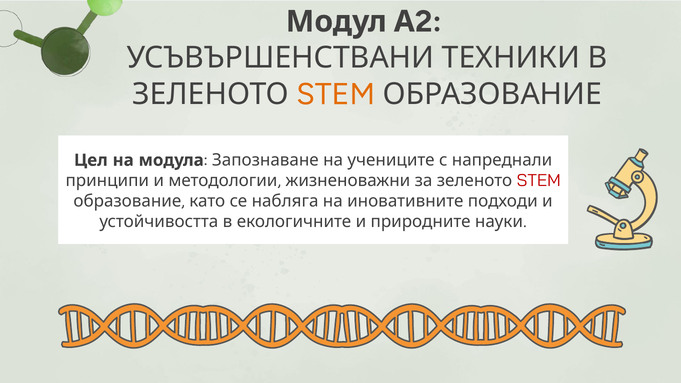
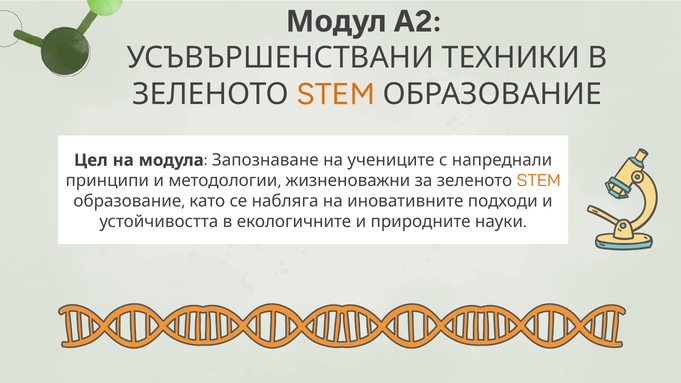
STEM at (539, 181) colour: red -> orange
